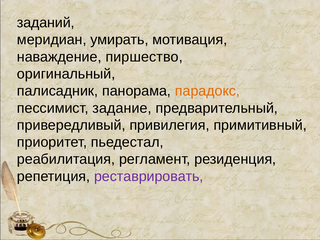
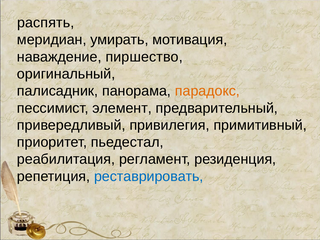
заданий: заданий -> распять
задание: задание -> элемент
реставрировать colour: purple -> blue
